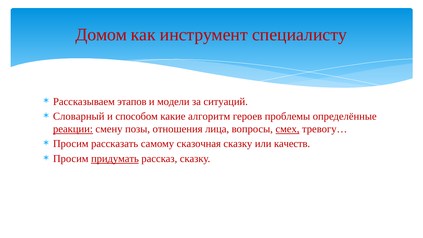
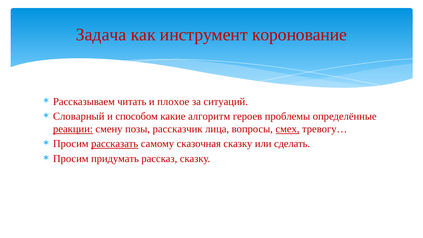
Домом: Домом -> Задача
специалисту: специалисту -> коронование
этапов: этапов -> читать
модели: модели -> плохое
отношения: отношения -> рассказчик
рассказать underline: none -> present
качеств: качеств -> сделать
придумать underline: present -> none
